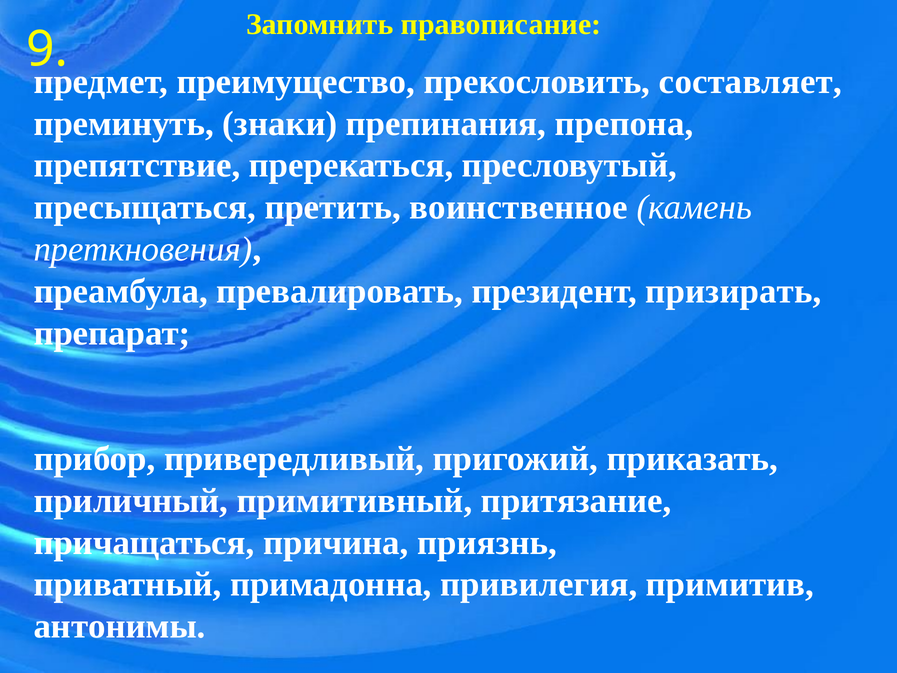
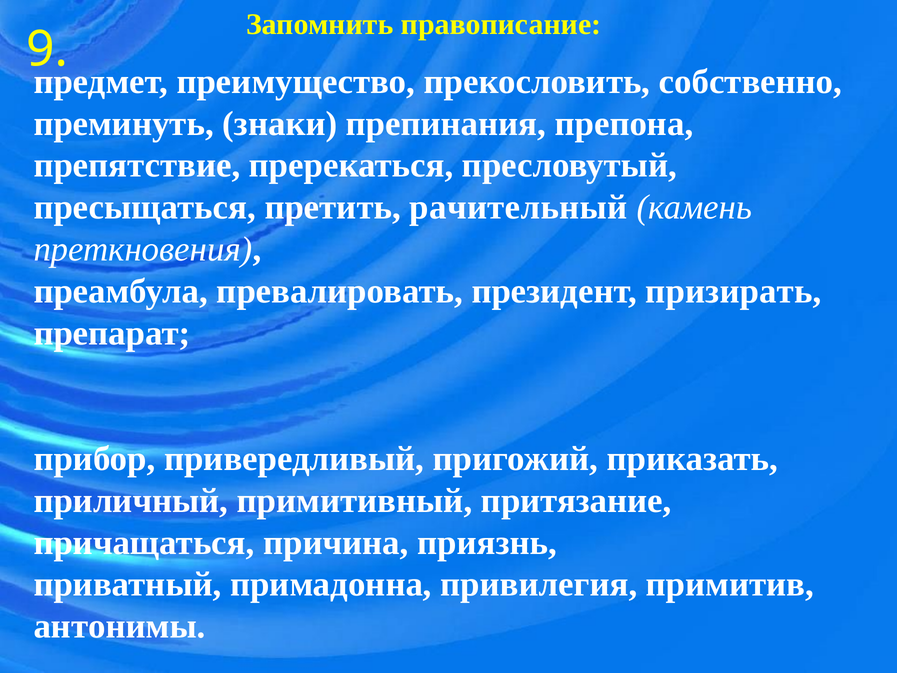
составляет: составляет -> собственно
воинственное: воинственное -> рачительный
